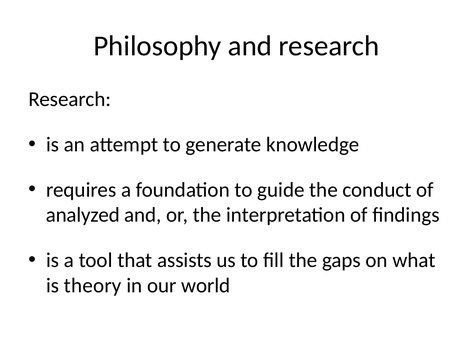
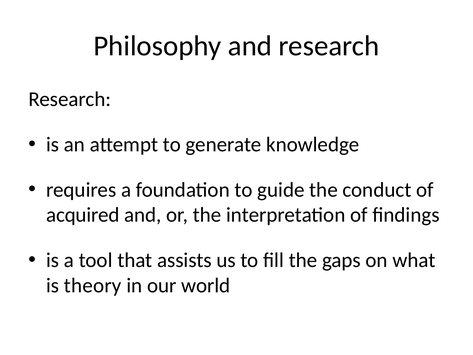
analyzed: analyzed -> acquired
